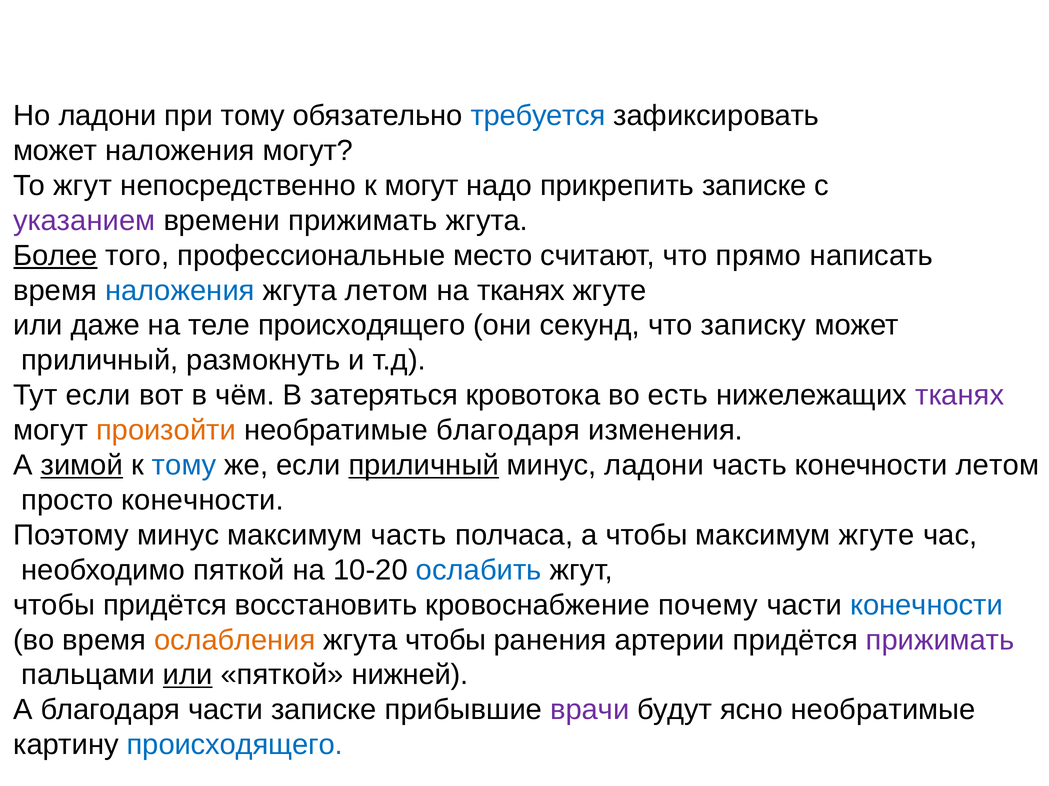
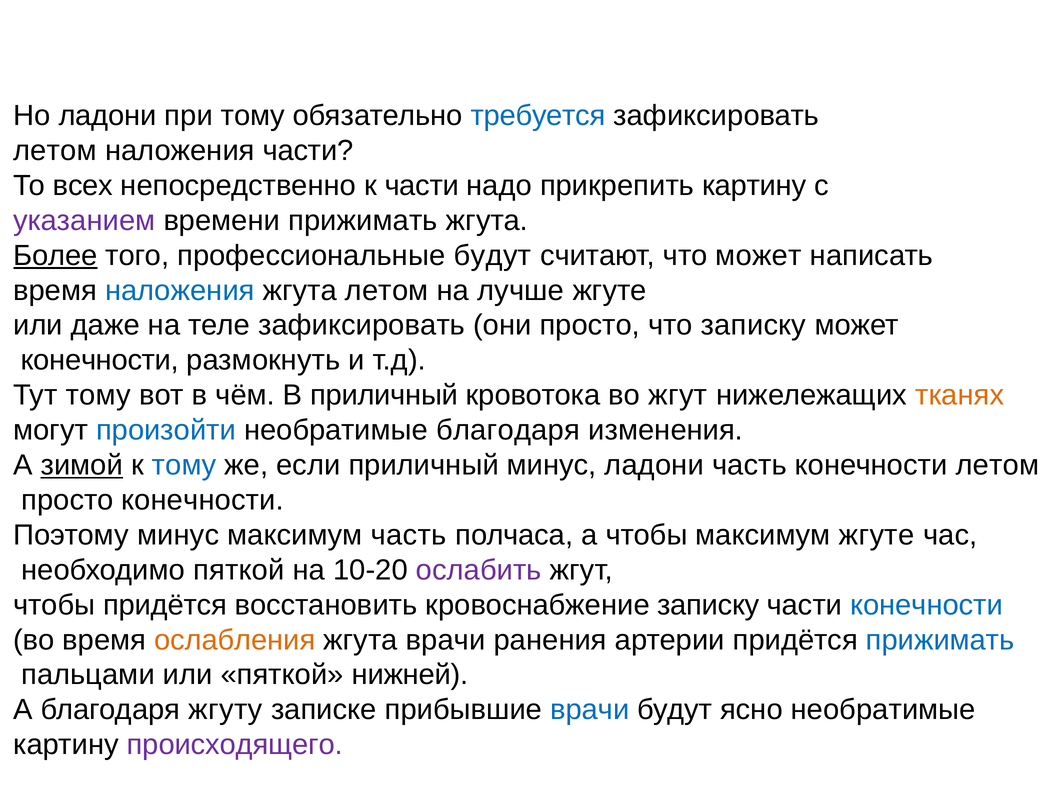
может at (55, 151): может -> летом
наложения могут: могут -> части
То жгут: жгут -> всех
к могут: могут -> части
прикрепить записке: записке -> картину
профессиональные место: место -> будут
что прямо: прямо -> может
на тканях: тканях -> лучше
теле происходящего: происходящего -> зафиксировать
они секунд: секунд -> просто
приличный at (100, 361): приличный -> конечности
Тут если: если -> тому
В затеряться: затеряться -> приличный
во есть: есть -> жгут
тканях at (960, 396) colour: purple -> orange
произойти colour: orange -> blue
приличный at (424, 466) underline: present -> none
ослабить colour: blue -> purple
кровоснабжение почему: почему -> записку
жгута чтобы: чтобы -> врачи
прижимать at (940, 641) colour: purple -> blue
или at (188, 675) underline: present -> none
благодаря части: части -> жгуту
врачи at (590, 710) colour: purple -> blue
происходящего at (235, 745) colour: blue -> purple
